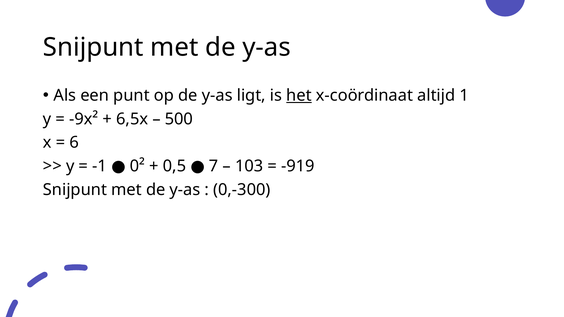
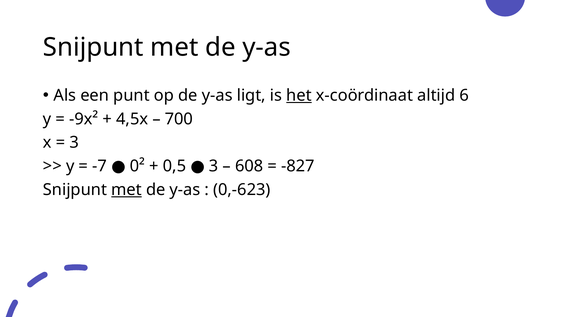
1: 1 -> 6
6,5x: 6,5x -> 4,5x
500: 500 -> 700
6 at (74, 143): 6 -> 3
-1: -1 -> -7
0,5 7: 7 -> 3
103: 103 -> 608
-919: -919 -> -827
met at (127, 190) underline: none -> present
0,-300: 0,-300 -> 0,-623
